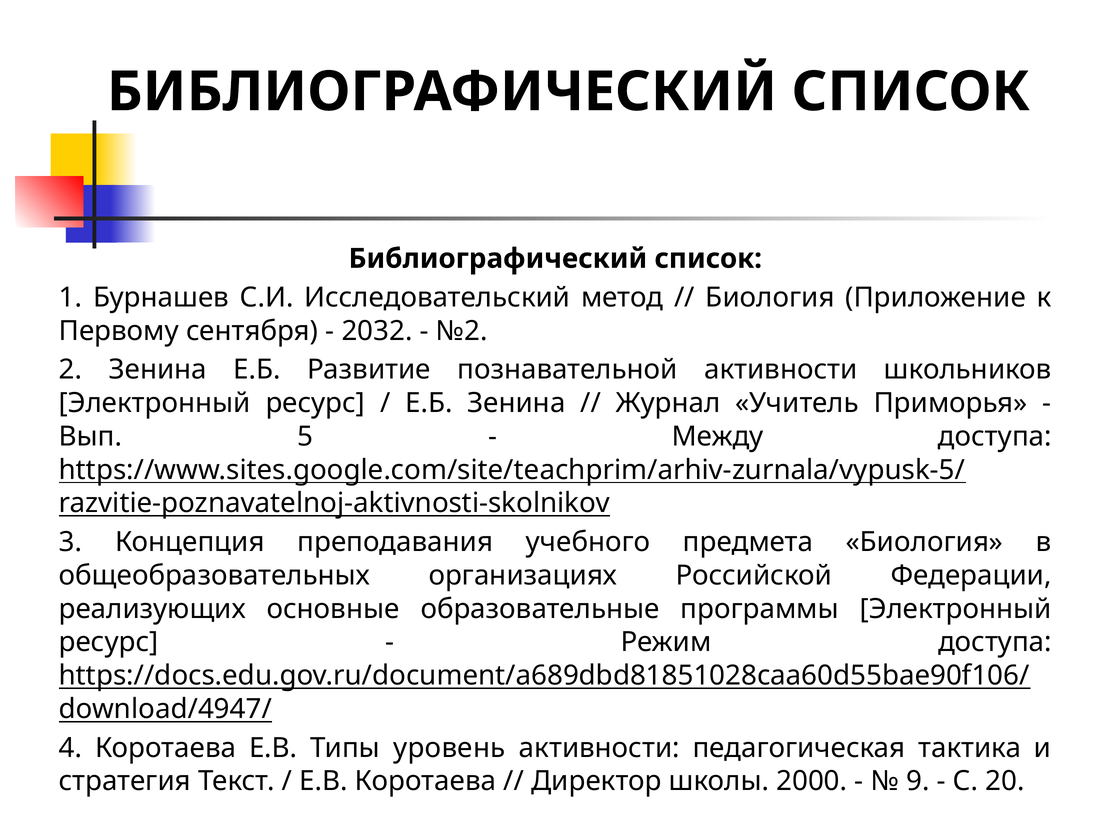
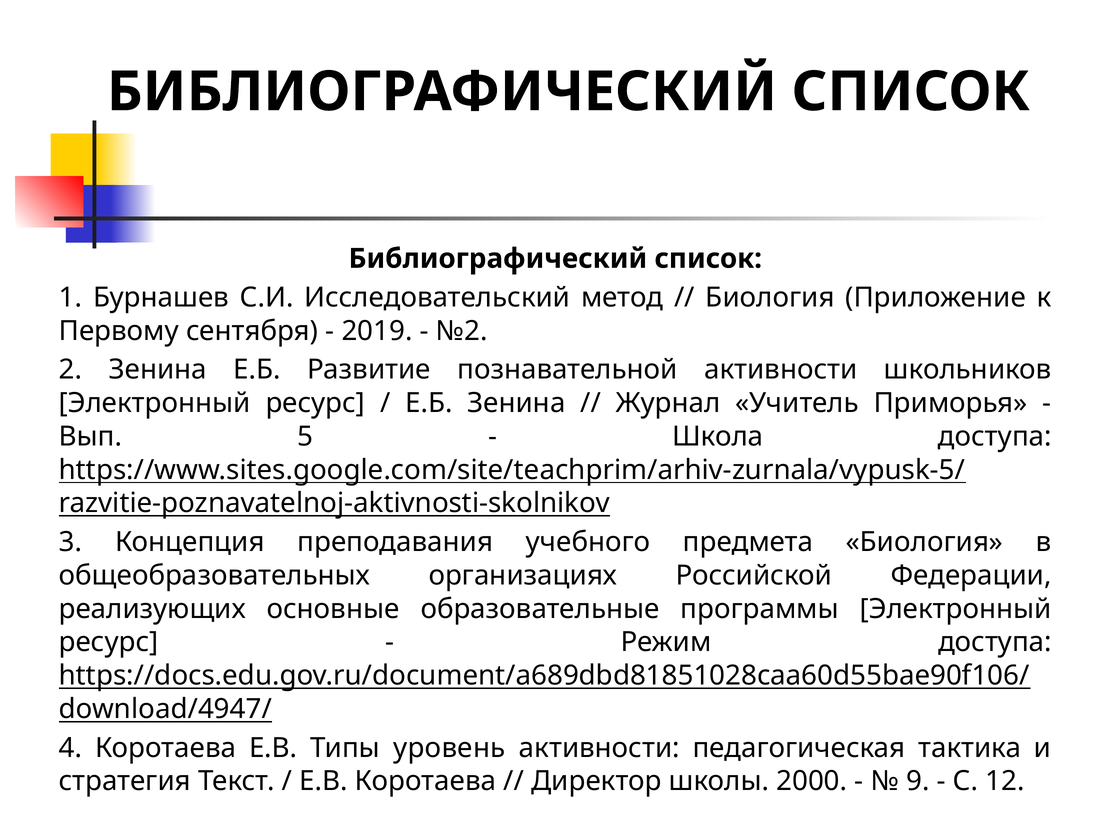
2032: 2032 -> 2019
Между: Между -> Школа
20: 20 -> 12
